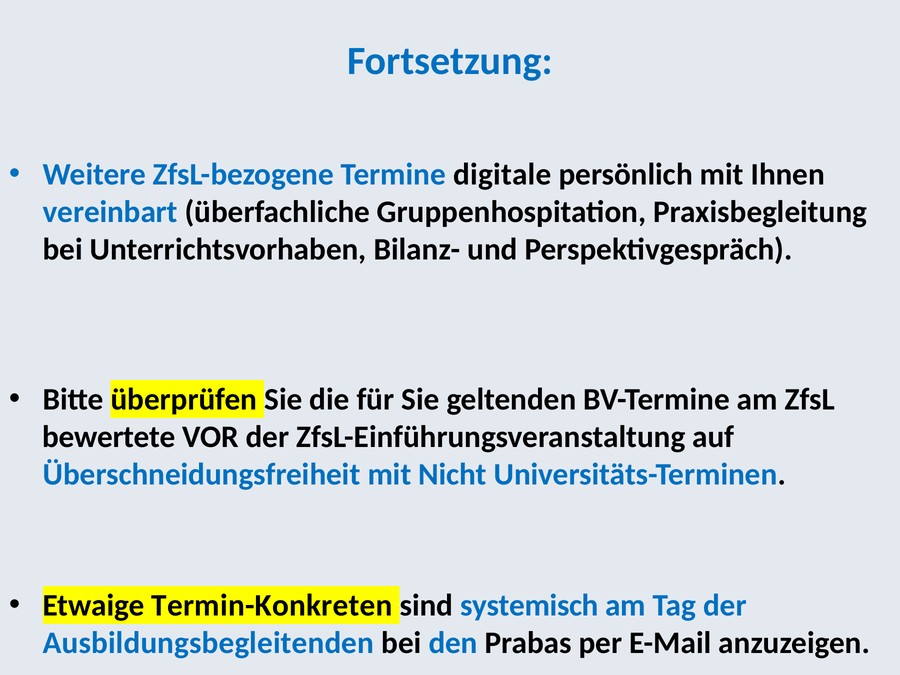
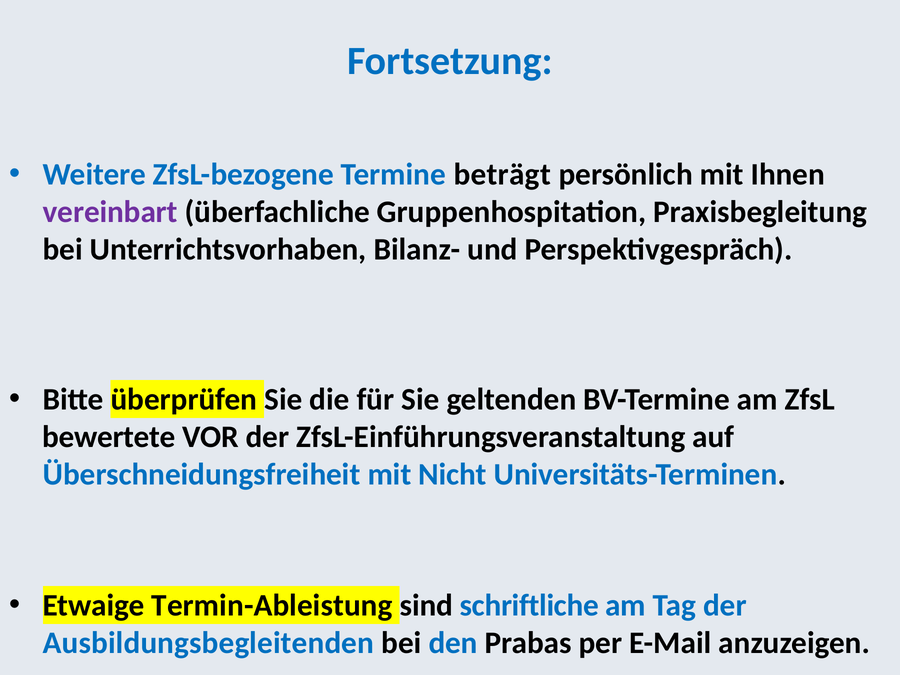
digitale: digitale -> beträgt
vereinbart colour: blue -> purple
Termin-Konkreten: Termin-Konkreten -> Termin-Ableistung
systemisch: systemisch -> schriftliche
